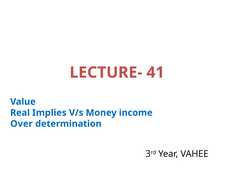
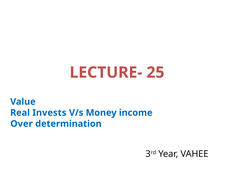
41: 41 -> 25
Implies: Implies -> Invests
